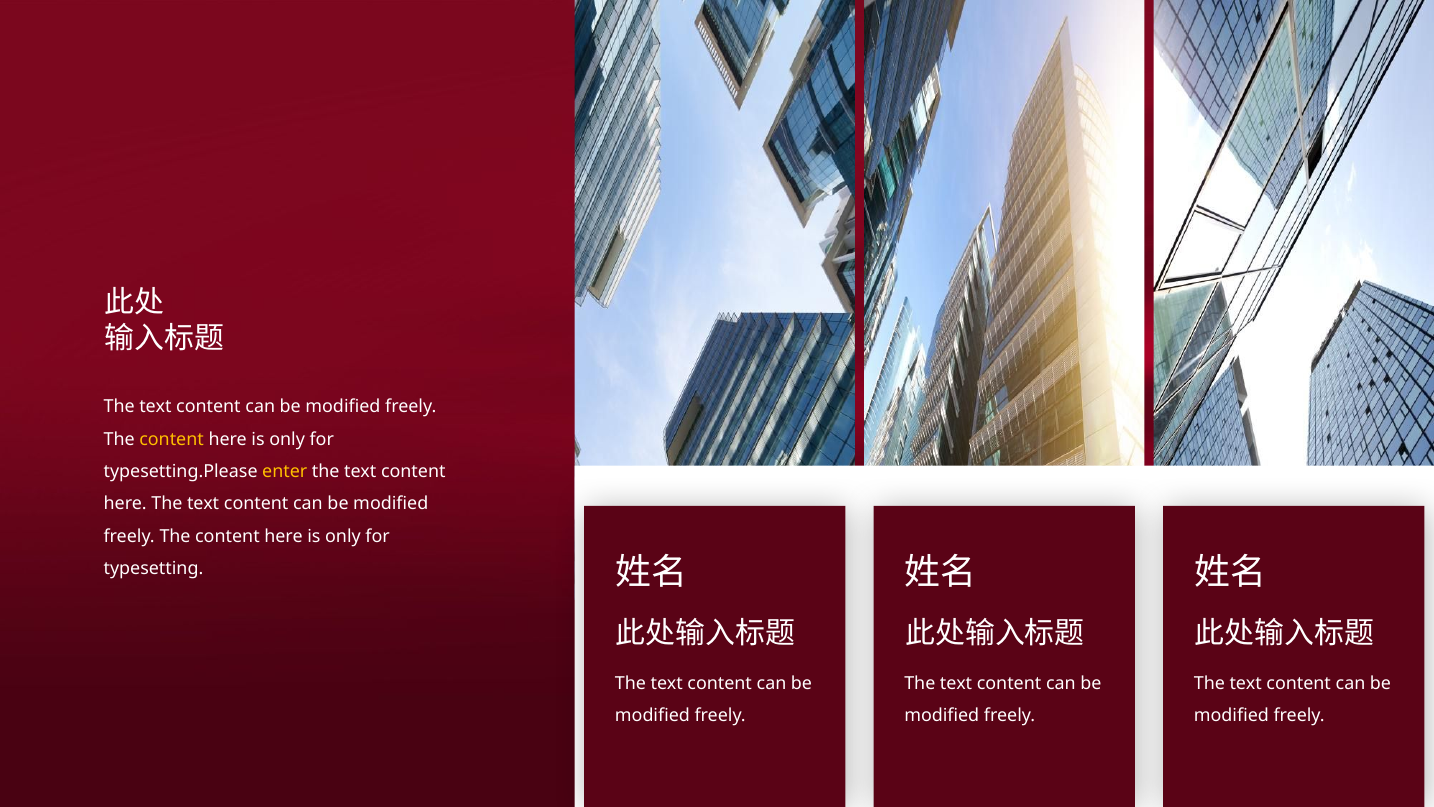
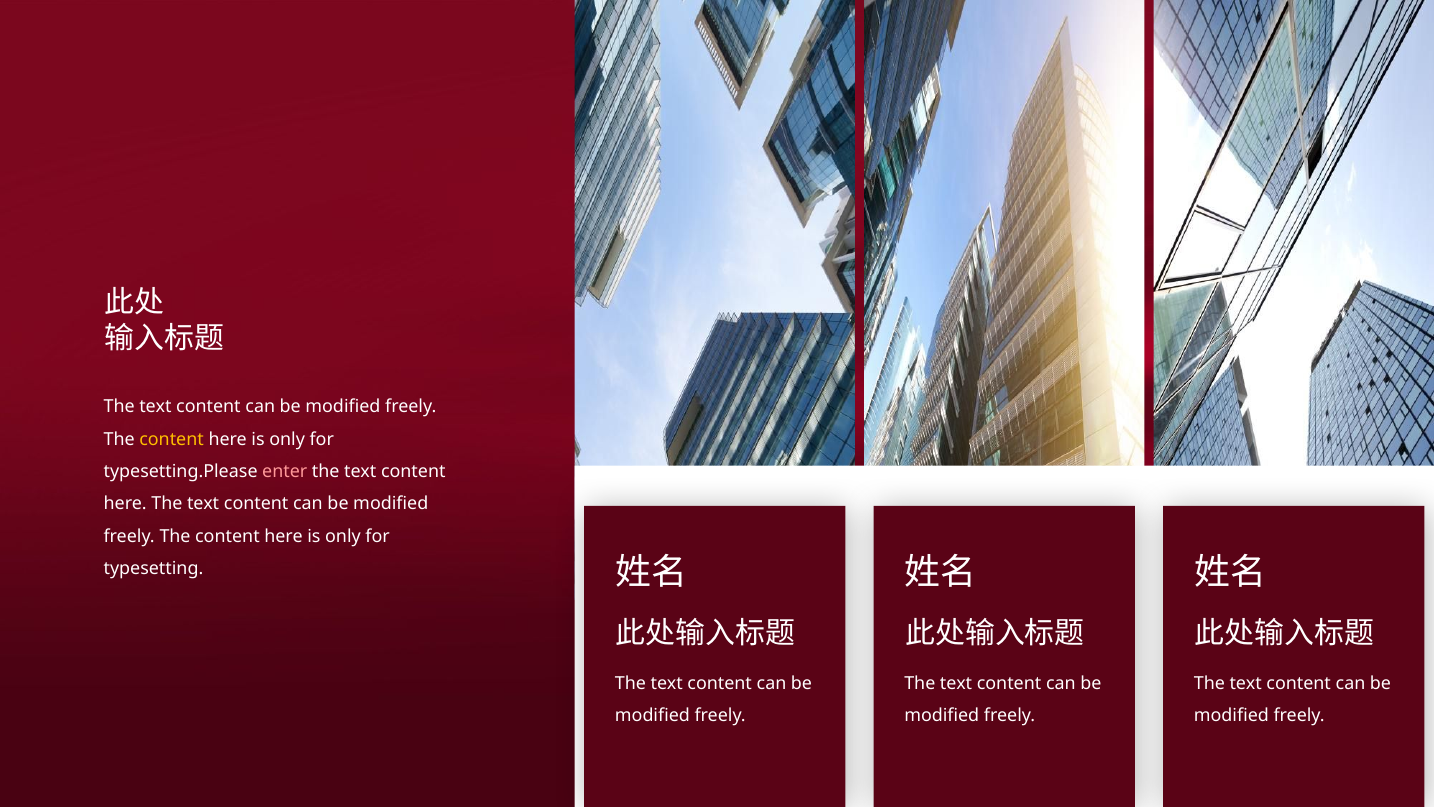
enter colour: yellow -> pink
